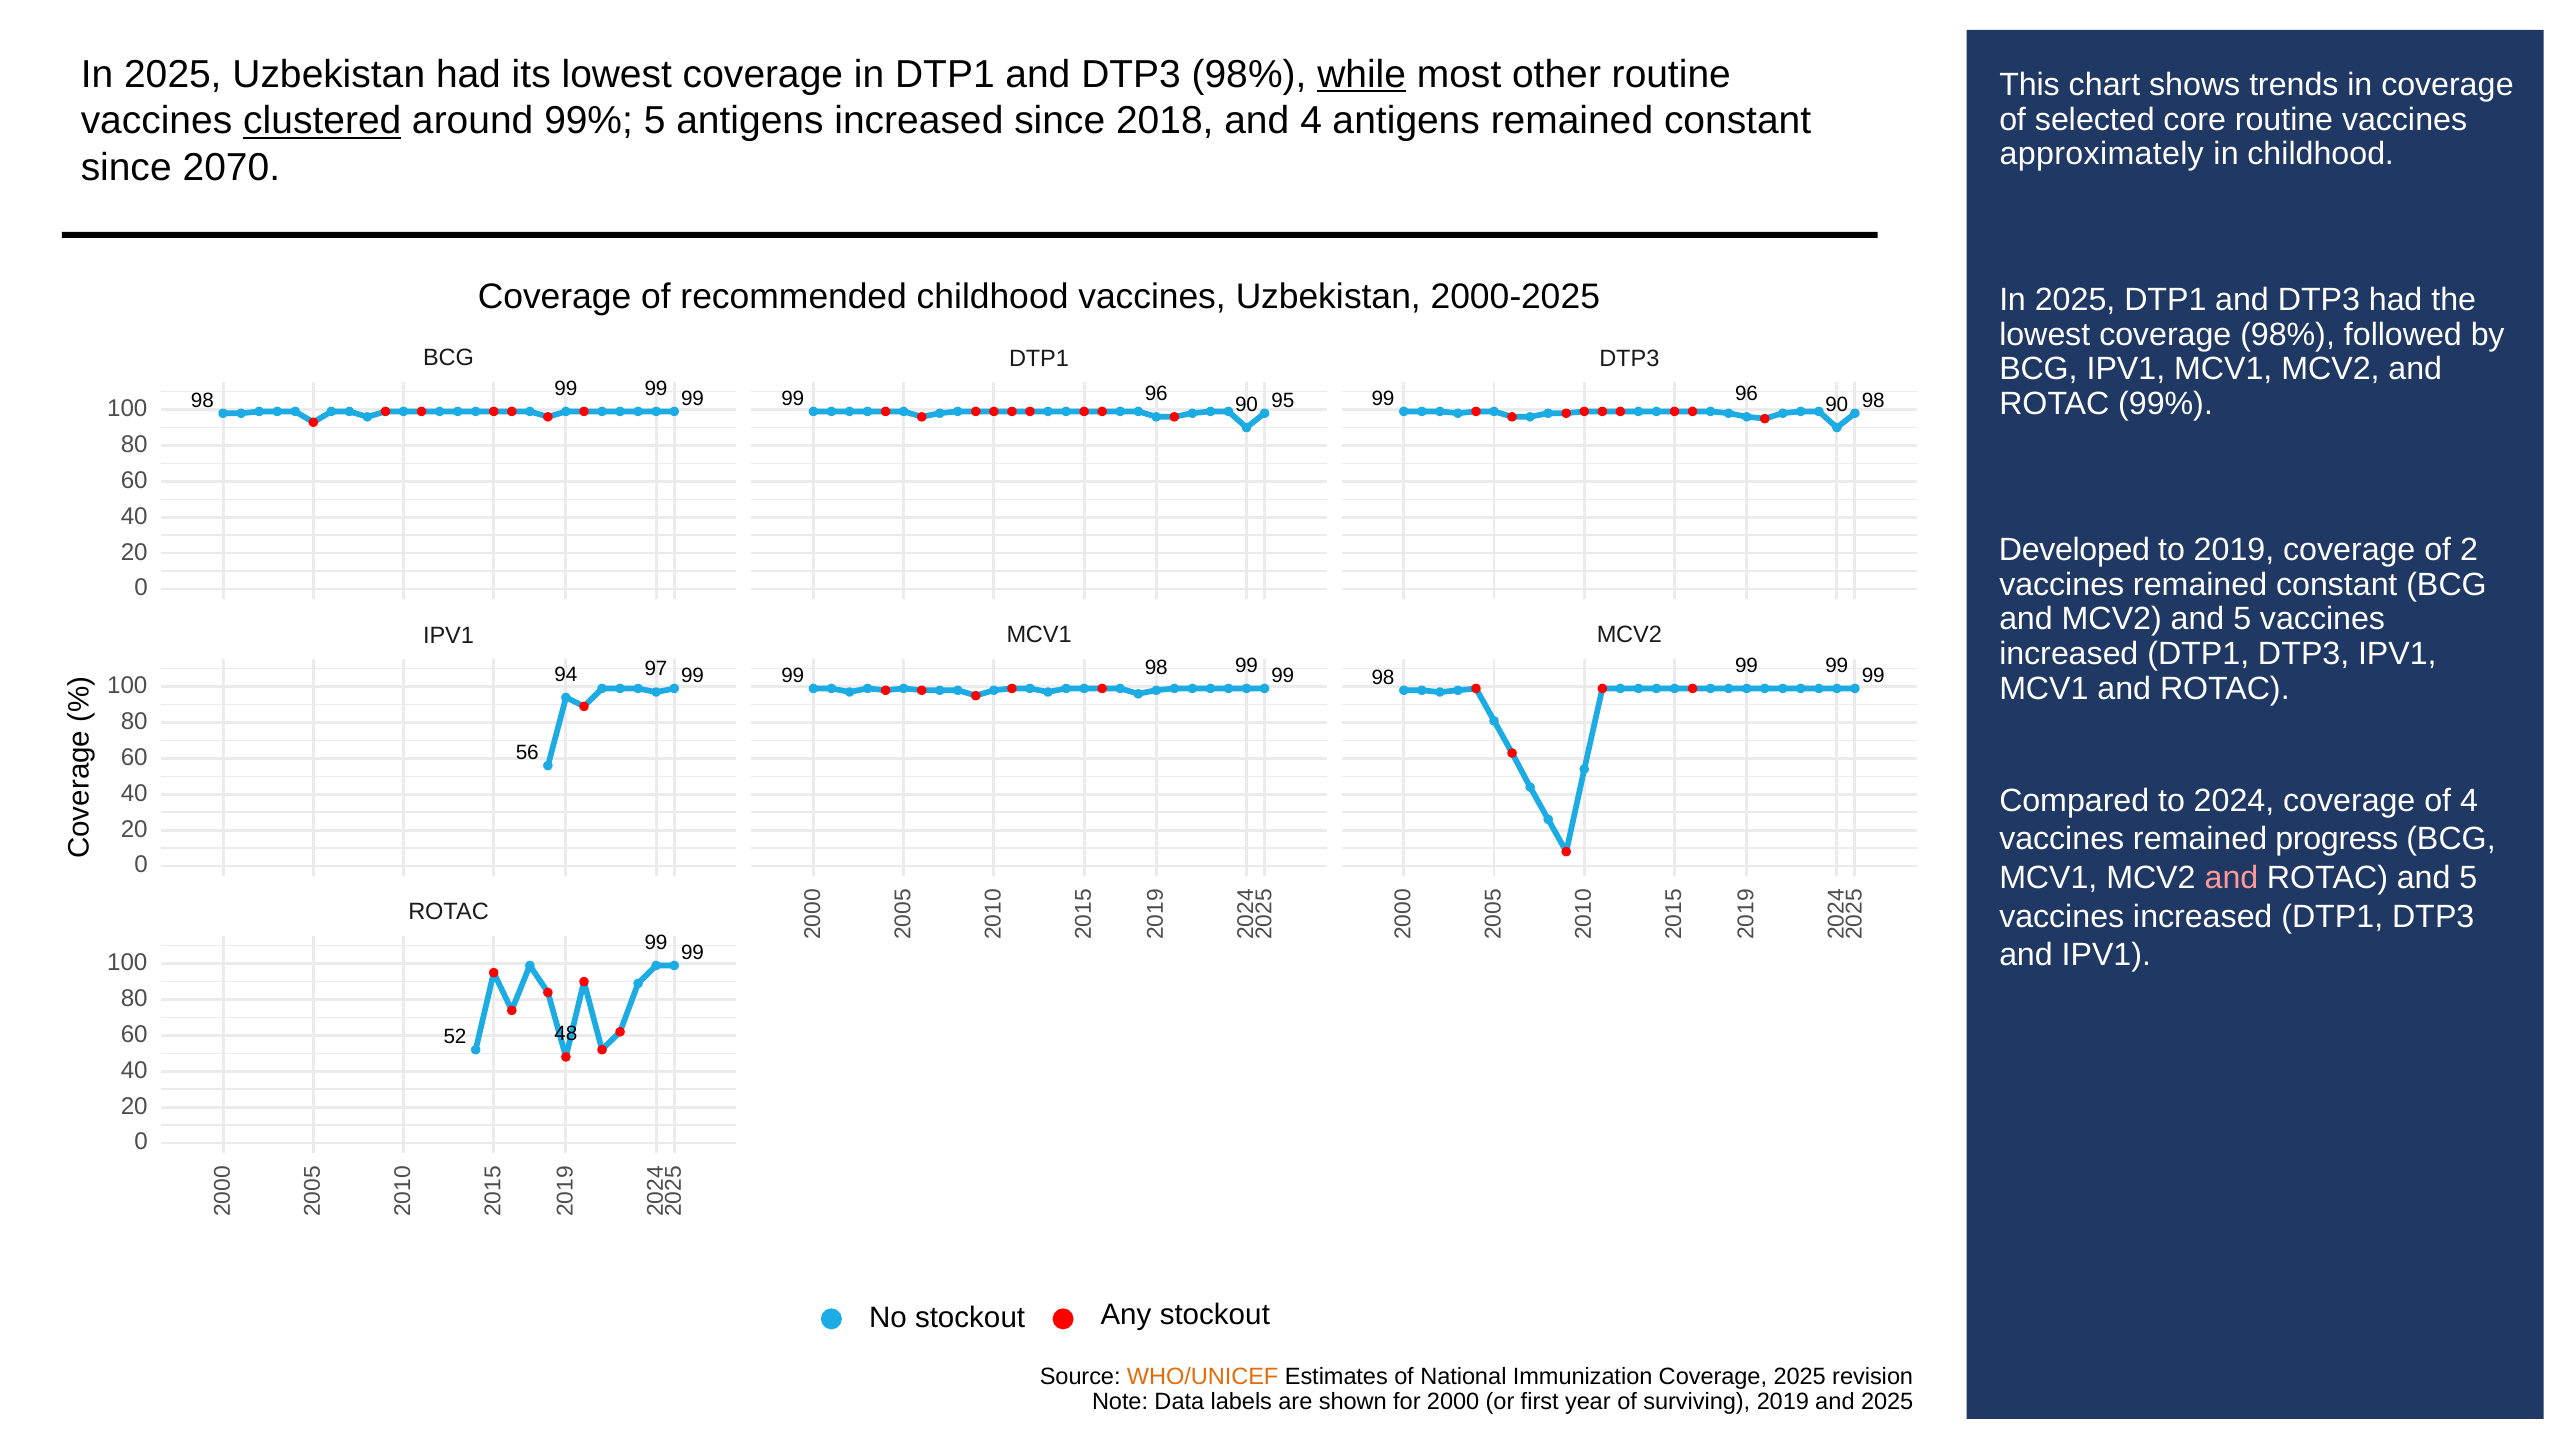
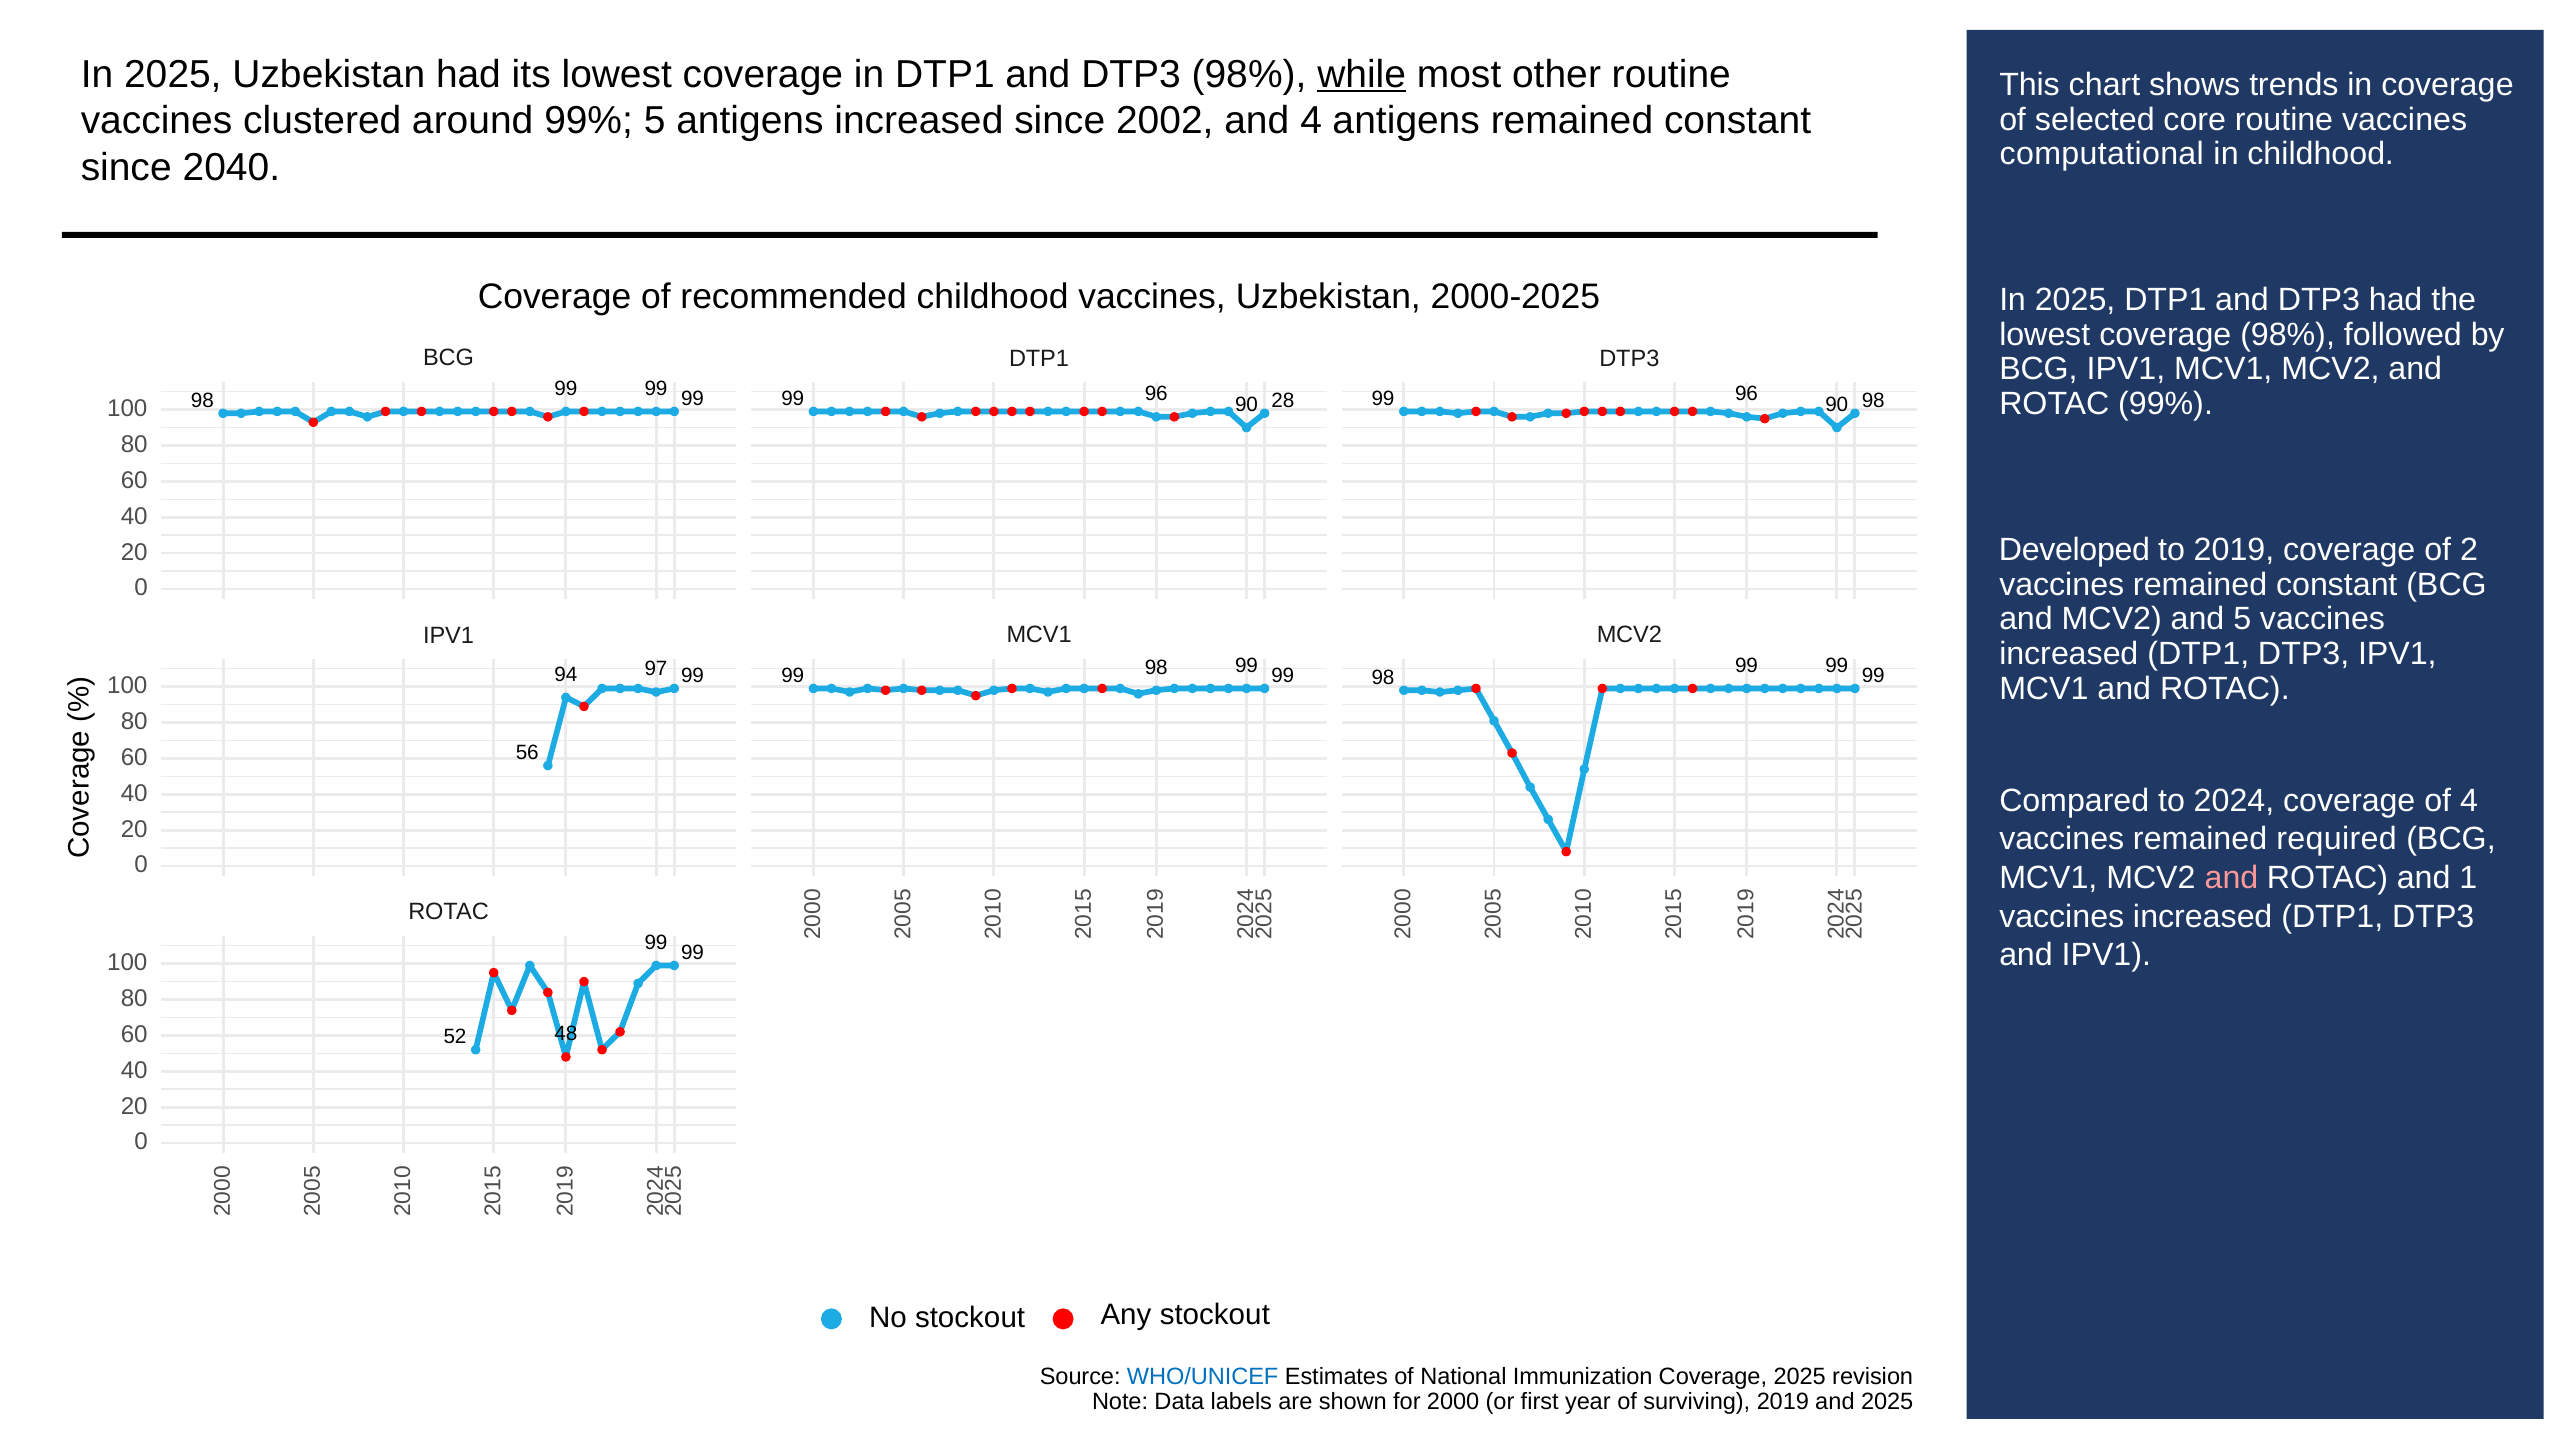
clustered underline: present -> none
2018: 2018 -> 2002
approximately: approximately -> computational
2070: 2070 -> 2040
95: 95 -> 28
progress: progress -> required
ROTAC and 5: 5 -> 1
WHO/UNICEF colour: orange -> blue
